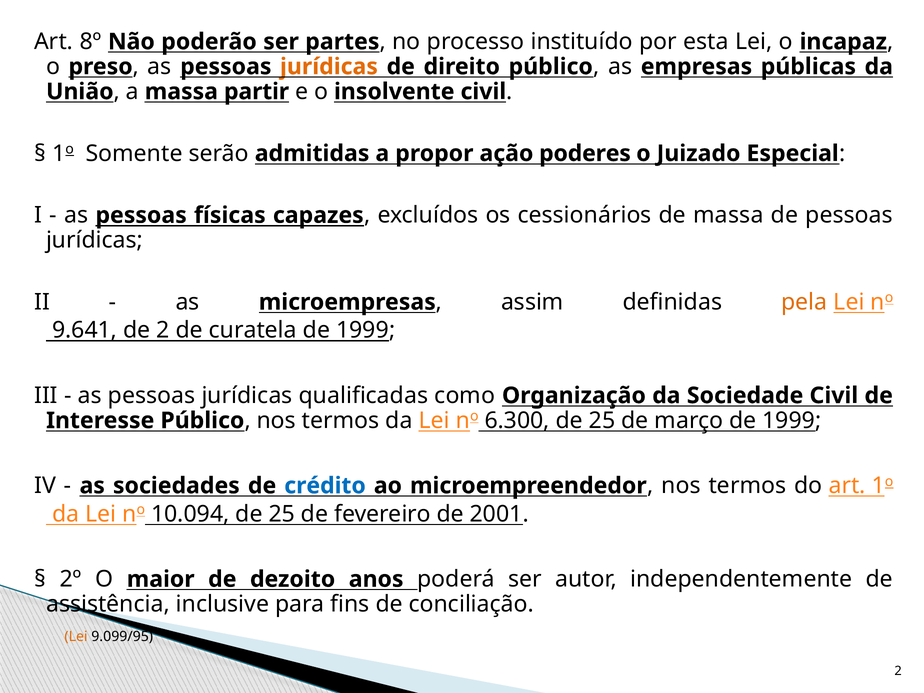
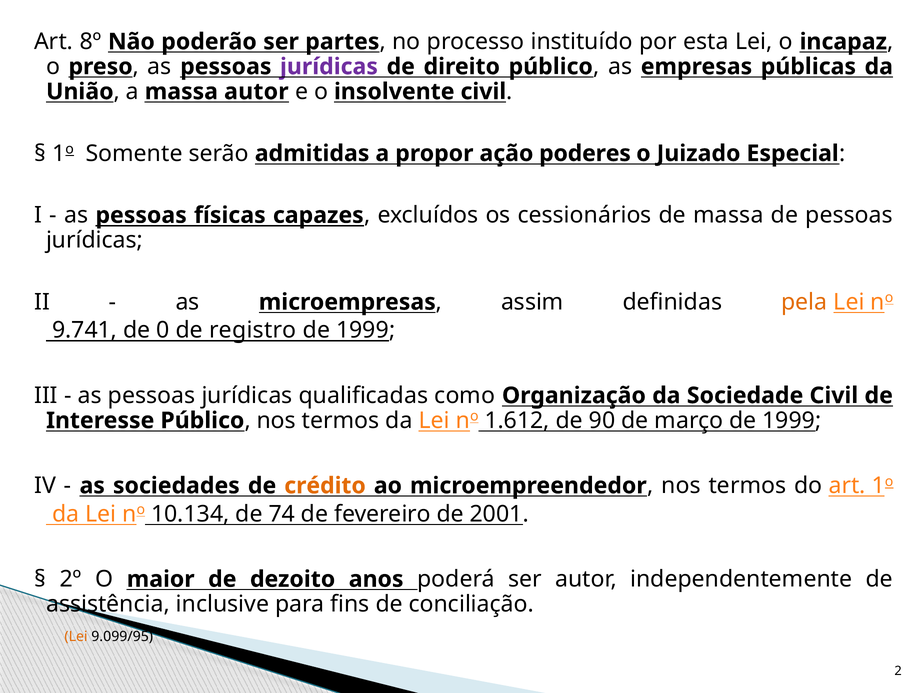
jurídicas at (329, 67) colour: orange -> purple
massa partir: partir -> autor
9.641: 9.641 -> 9.741
de 2: 2 -> 0
curatela: curatela -> registro
6.300: 6.300 -> 1.612
25 at (602, 421): 25 -> 90
crédito colour: blue -> orange
10.094: 10.094 -> 10.134
25 at (282, 514): 25 -> 74
